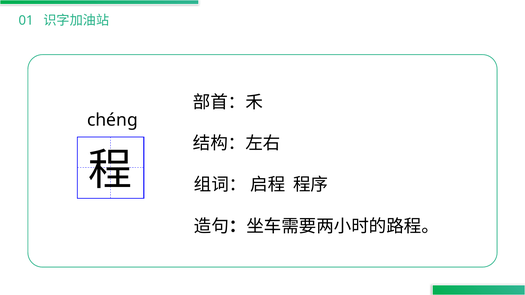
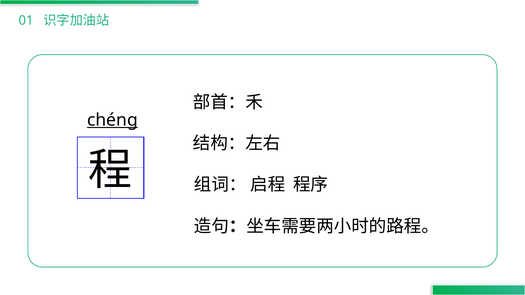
chénɡ underline: none -> present
